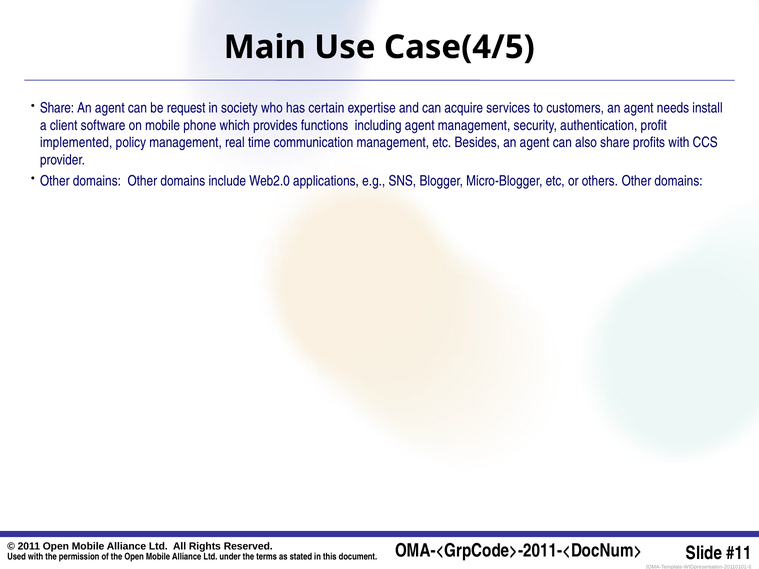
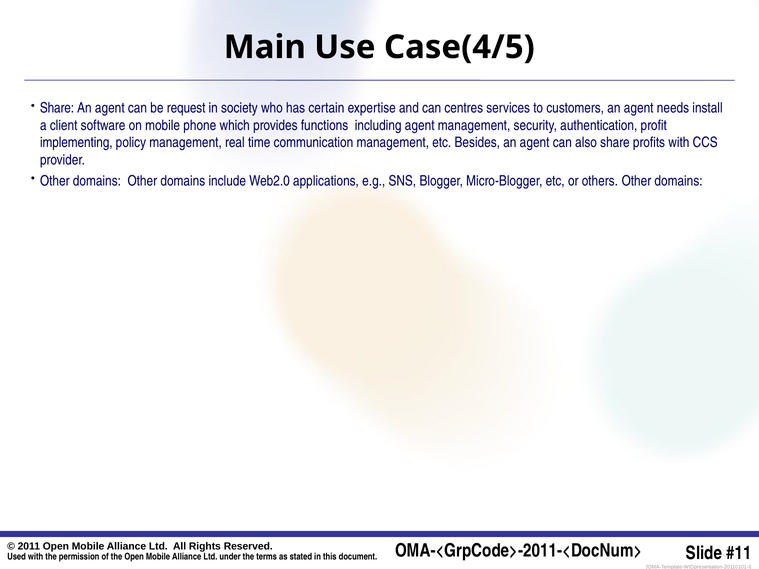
acquire: acquire -> centres
implemented: implemented -> implementing
